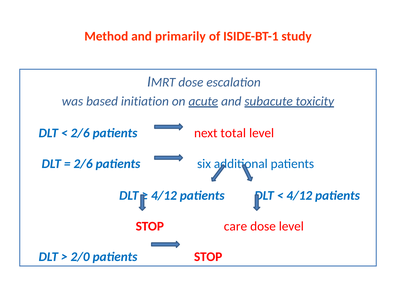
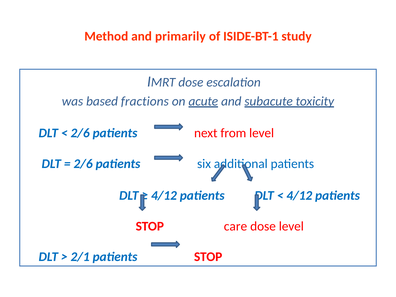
initiation: initiation -> fractions
total: total -> from
2/0: 2/0 -> 2/1
